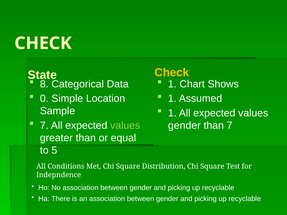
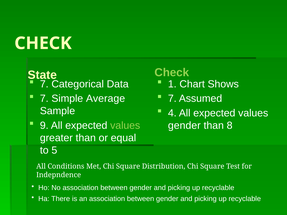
Check at (172, 73) colour: yellow -> light green
8 at (44, 84): 8 -> 7
0 at (44, 99): 0 -> 7
Location: Location -> Average
1 at (172, 99): 1 -> 7
1 at (172, 113): 1 -> 4
7 at (44, 126): 7 -> 9
than 7: 7 -> 8
